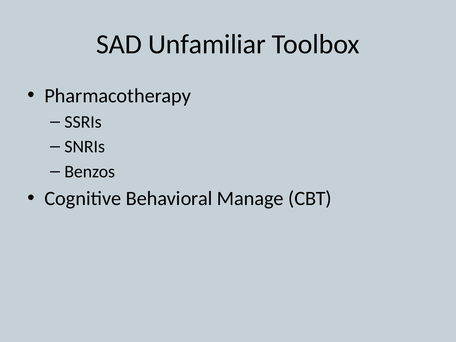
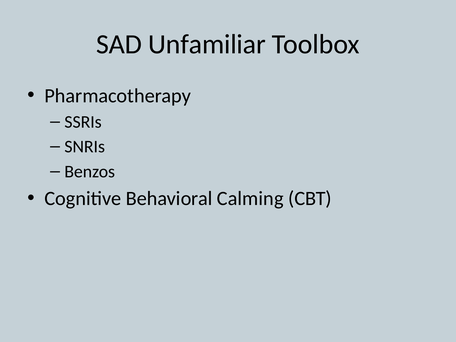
Manage: Manage -> Calming
